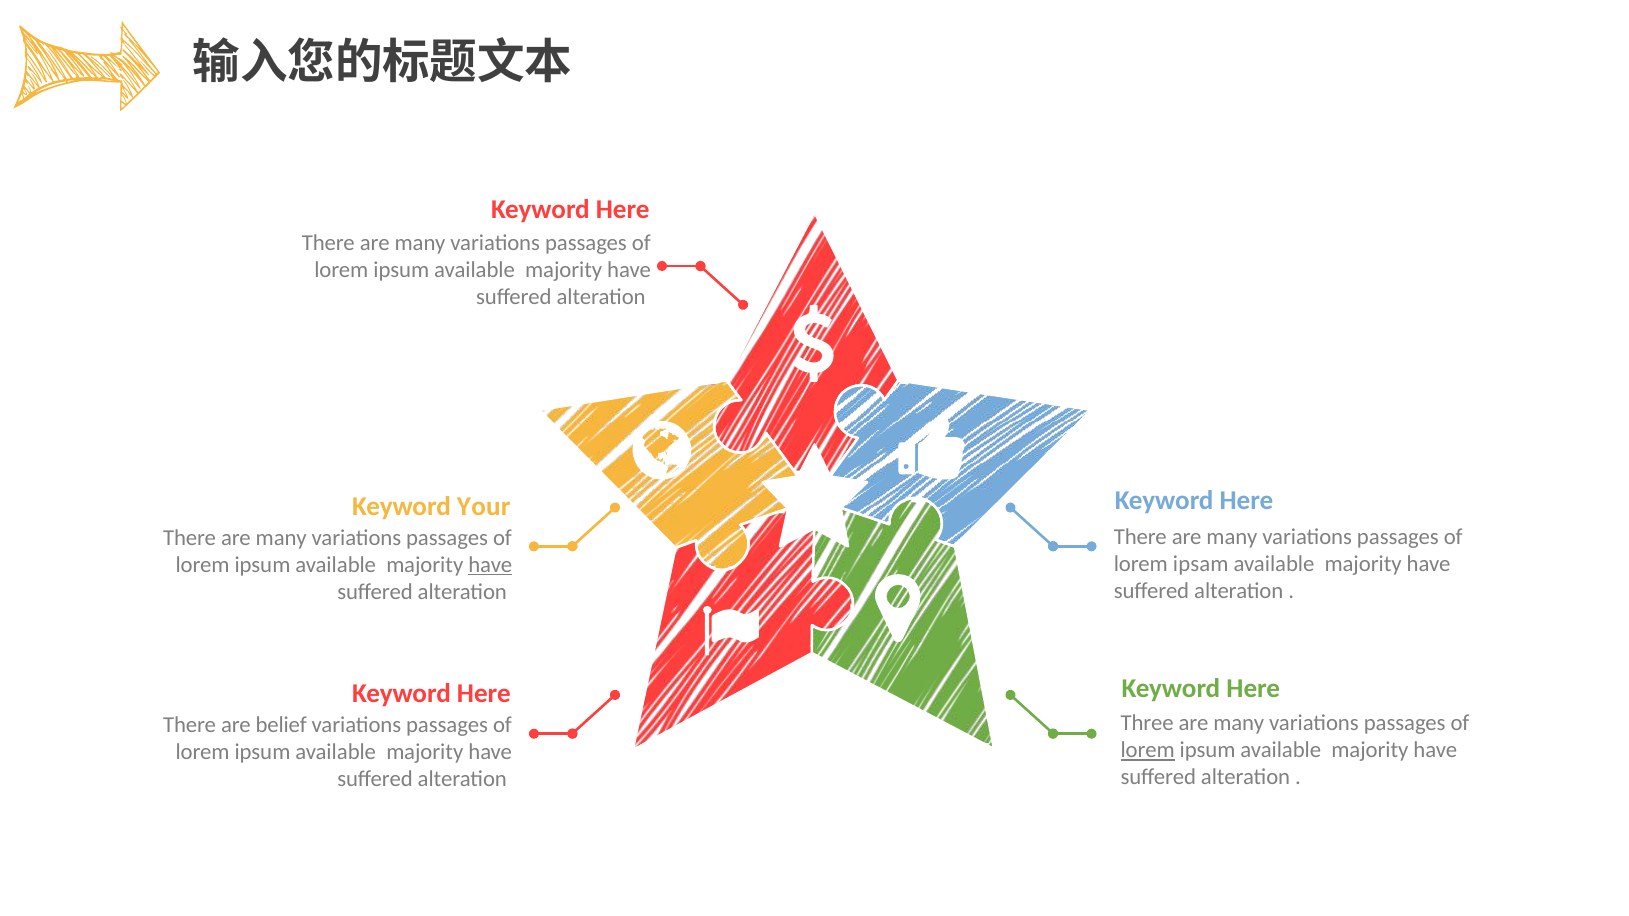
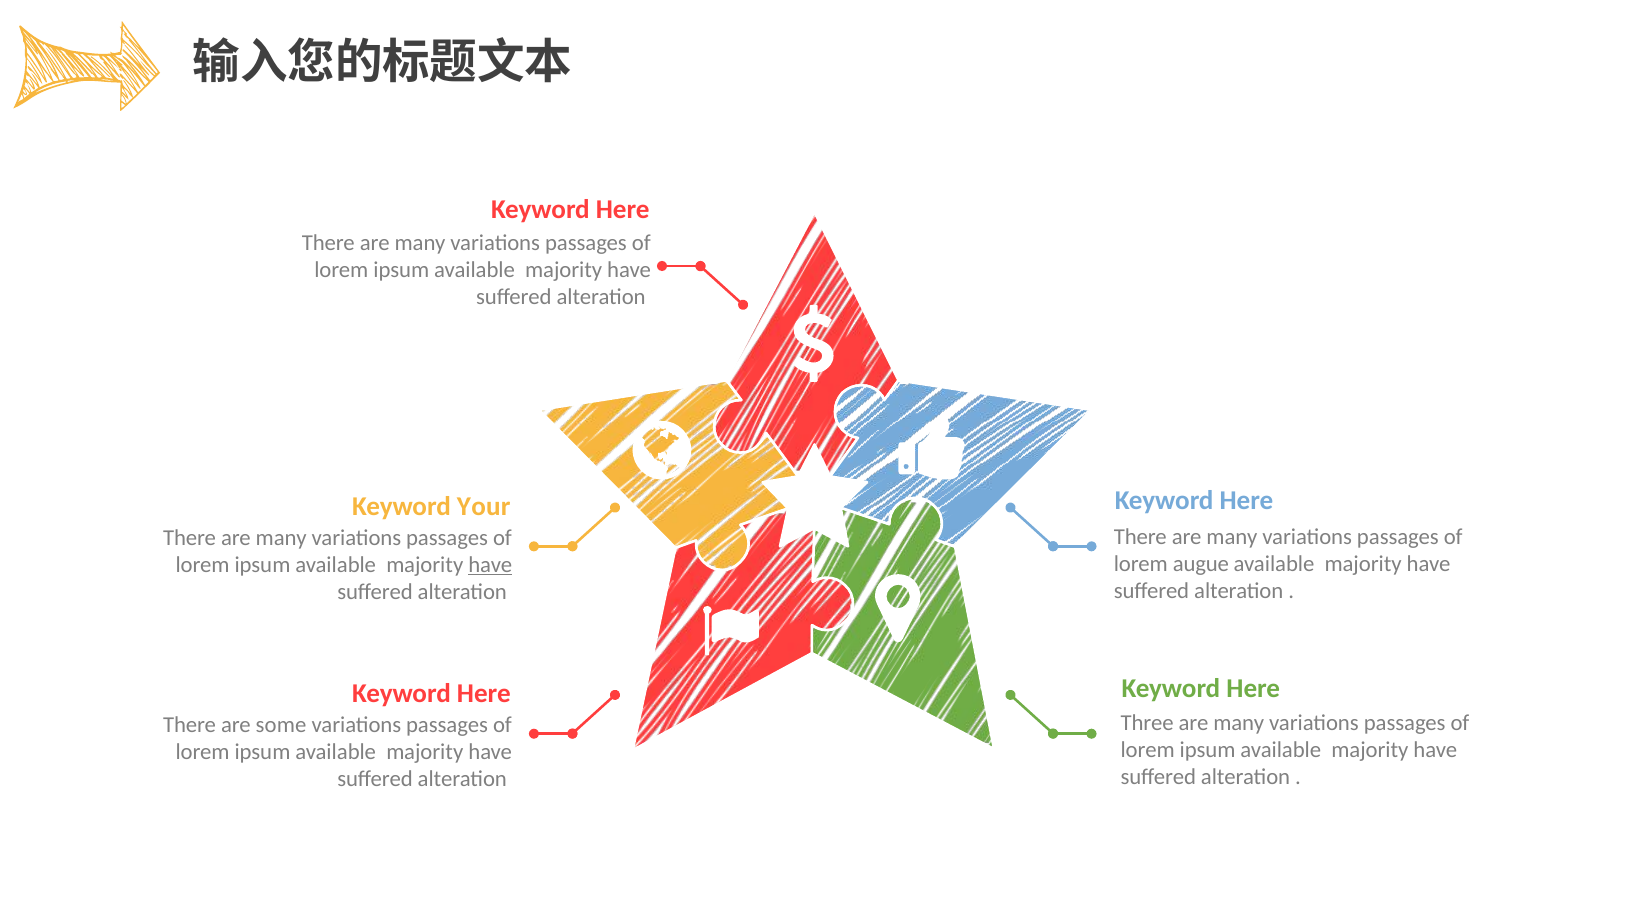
ipsam: ipsam -> augue
belief: belief -> some
lorem at (1148, 750) underline: present -> none
